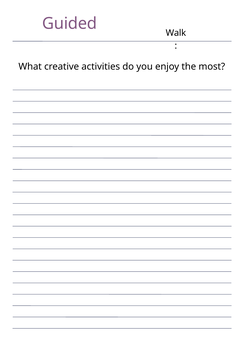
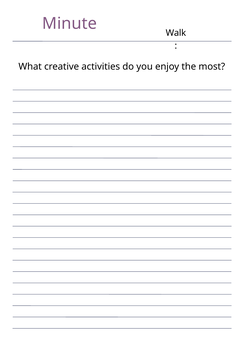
Guided: Guided -> Minute
